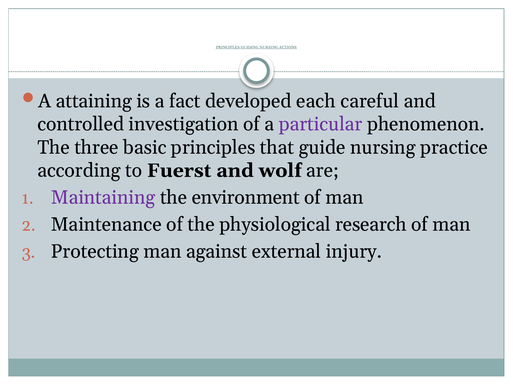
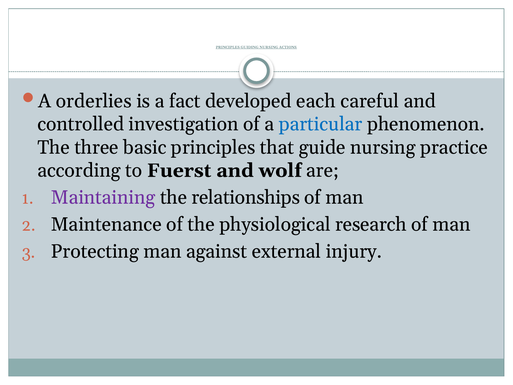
attaining: attaining -> orderlies
particular colour: purple -> blue
environment: environment -> relationships
